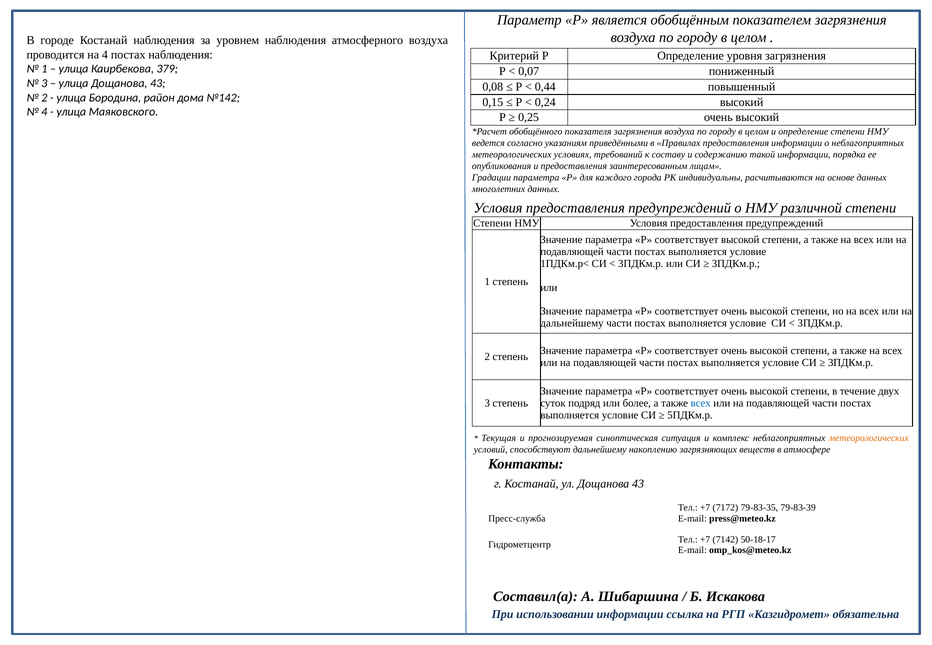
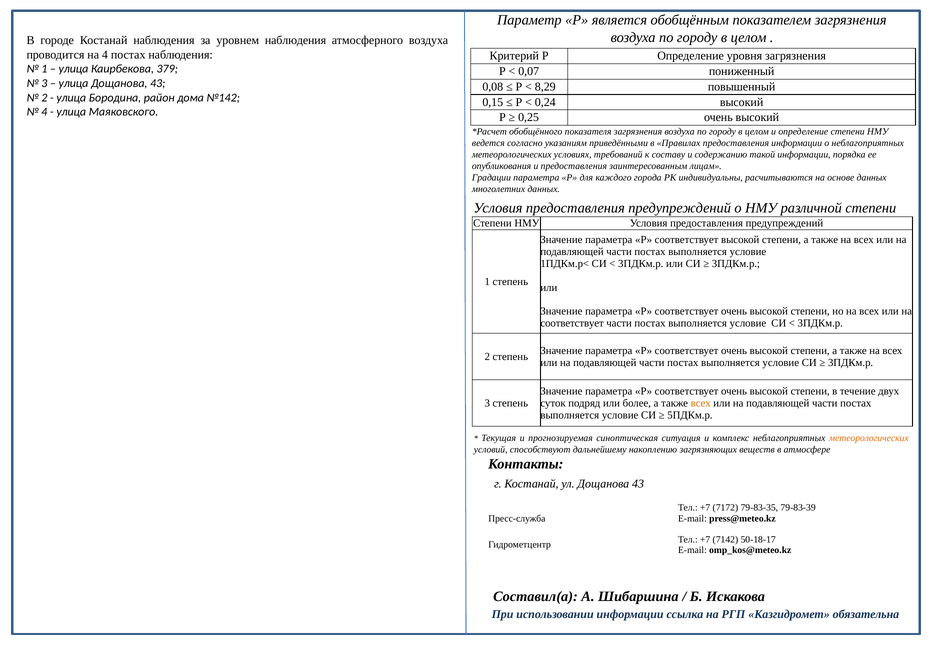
0,44: 0,44 -> 8,29
дальнейшему at (572, 323): дальнейшему -> соответствует
всех at (701, 403) colour: blue -> orange
